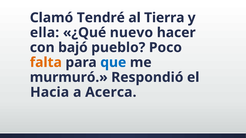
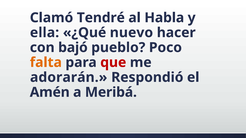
Tierra: Tierra -> Habla
que colour: blue -> red
murmuró: murmuró -> adorarán
Hacia: Hacia -> Amén
Acerca: Acerca -> Meribá
